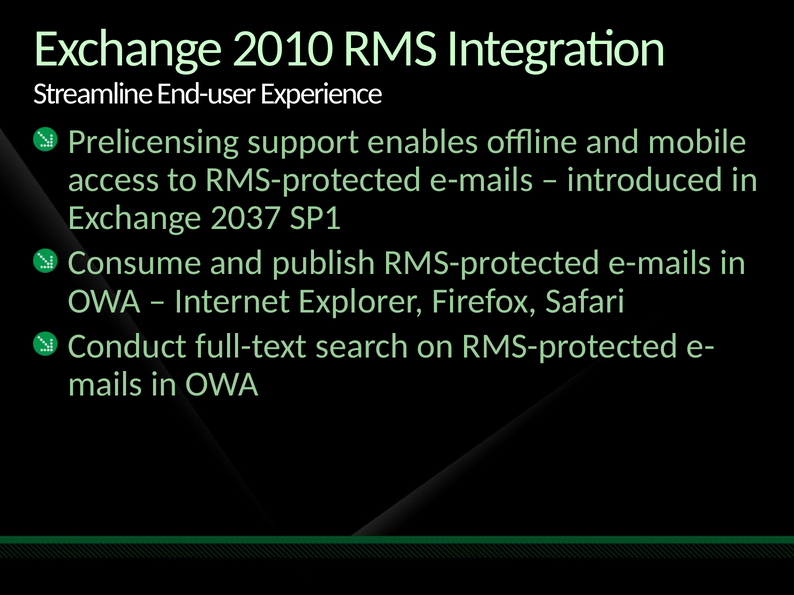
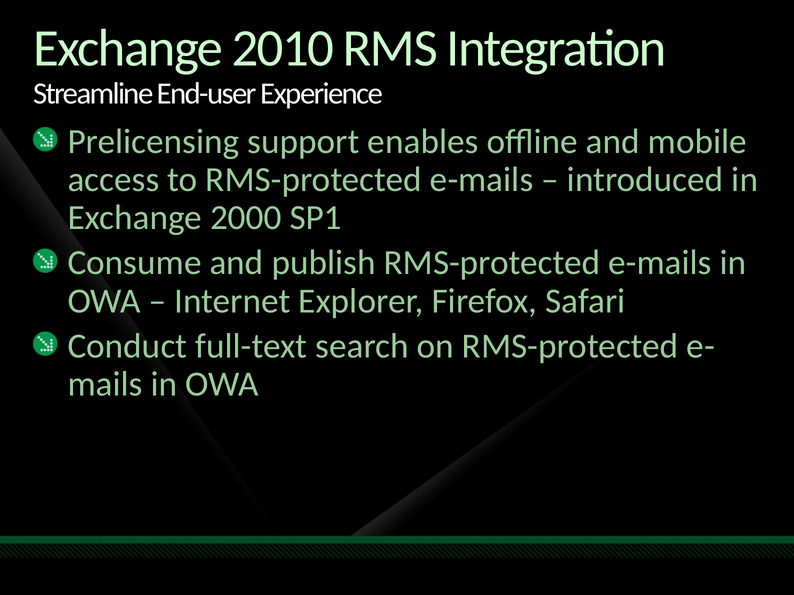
2037: 2037 -> 2000
